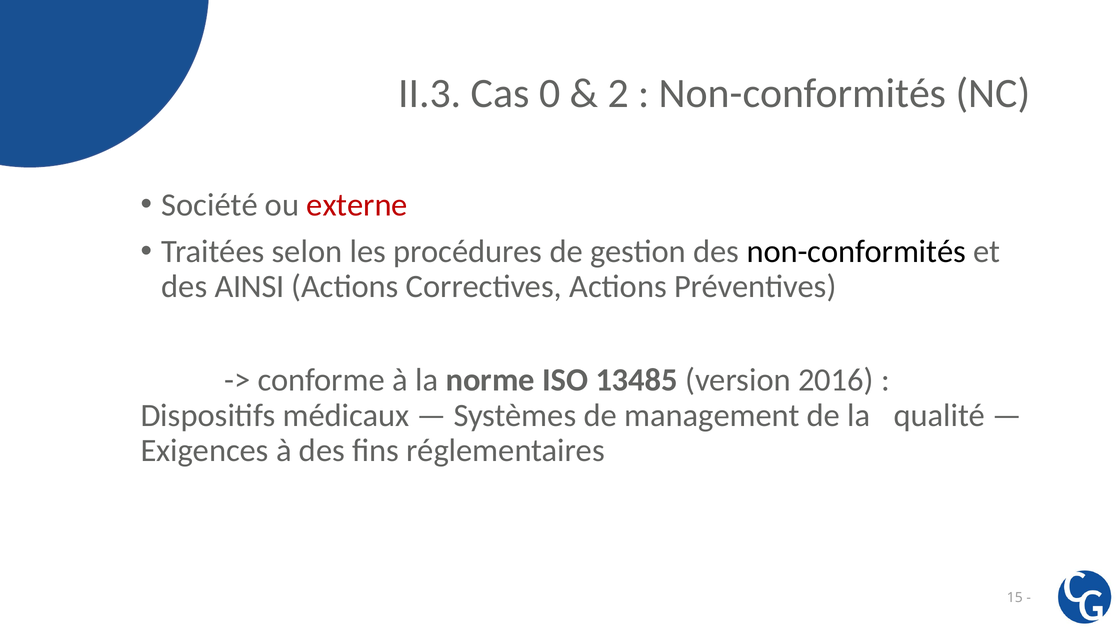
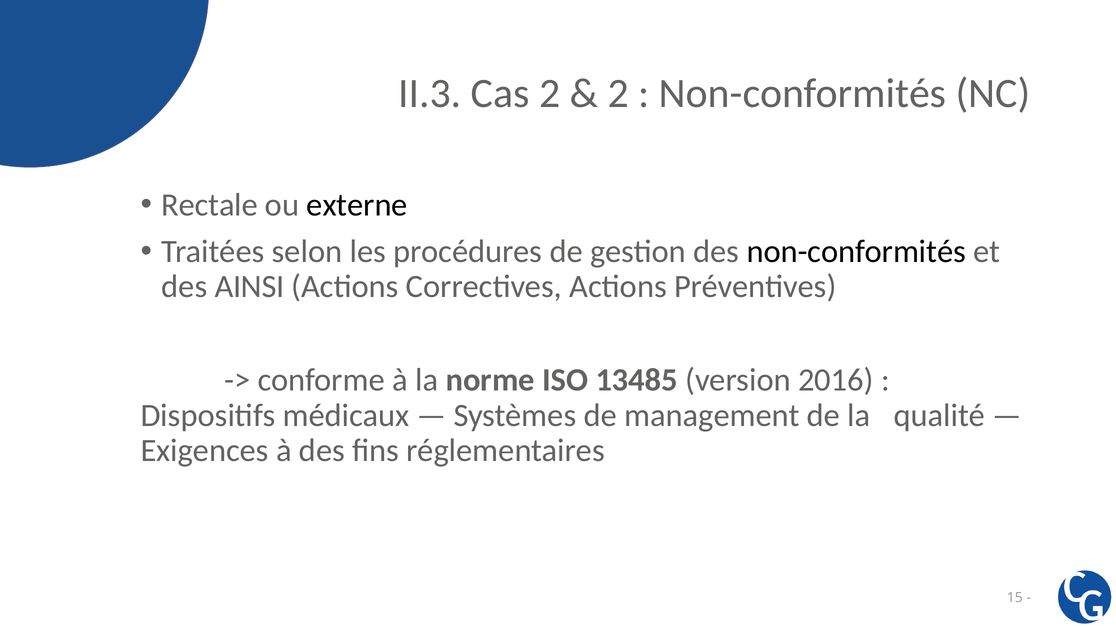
Cas 0: 0 -> 2
Société: Société -> Rectale
externe colour: red -> black
